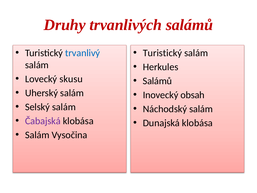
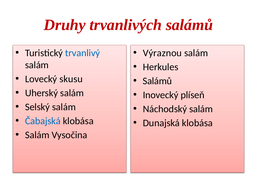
Turistický at (162, 53): Turistický -> Výraznou
obsah: obsah -> plíseň
Čabajská colour: purple -> blue
